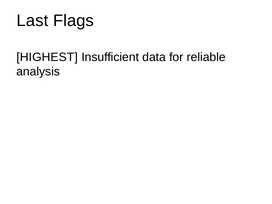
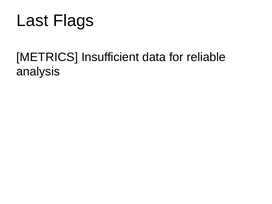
HIGHEST: HIGHEST -> METRICS
